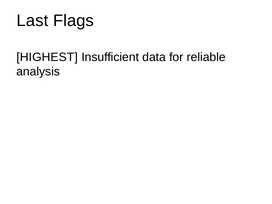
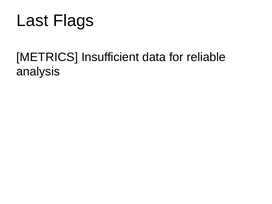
HIGHEST: HIGHEST -> METRICS
